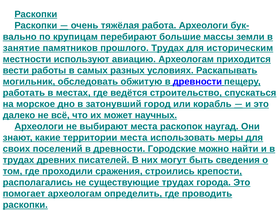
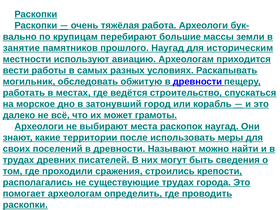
прошлого Трудах: Трудах -> Наугад
научных: научных -> грамоты
территории места: места -> после
Городские: Городские -> Называют
